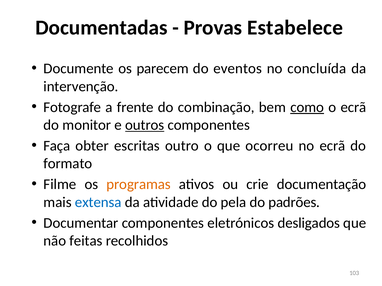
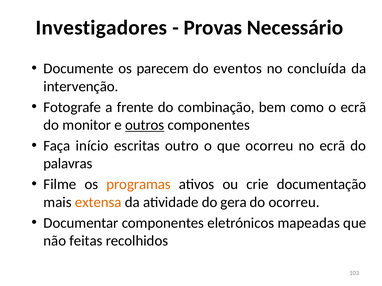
Documentadas: Documentadas -> Investigadores
Estabelece: Estabelece -> Necessário
como underline: present -> none
obter: obter -> início
formato: formato -> palavras
extensa colour: blue -> orange
pela: pela -> gera
do padrões: padrões -> ocorreu
desligados: desligados -> mapeadas
